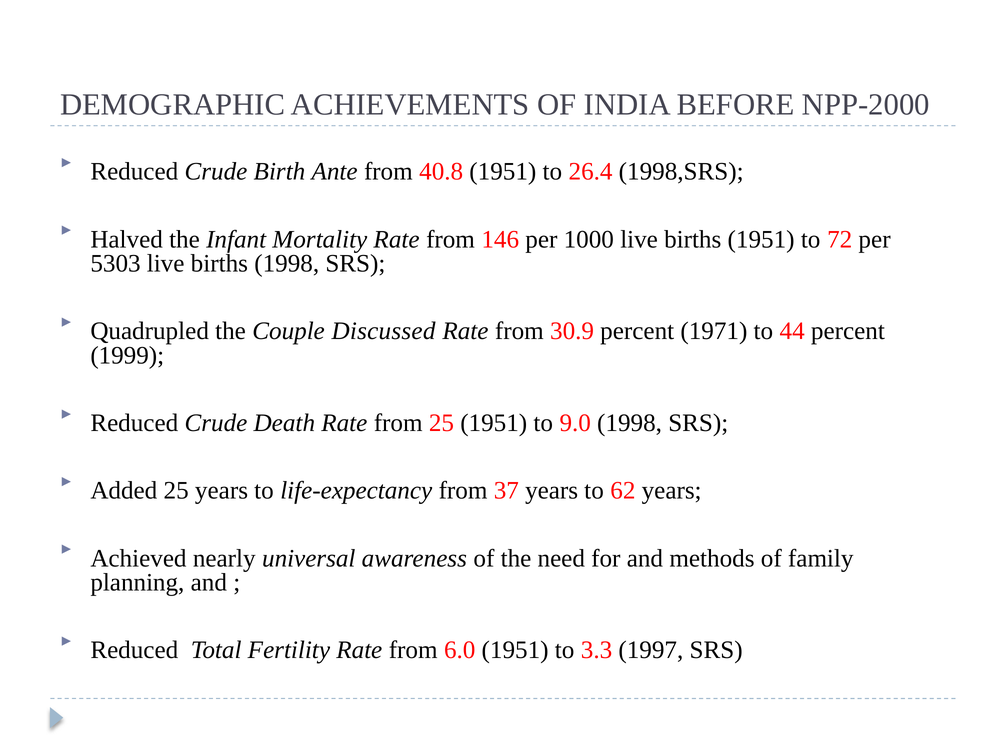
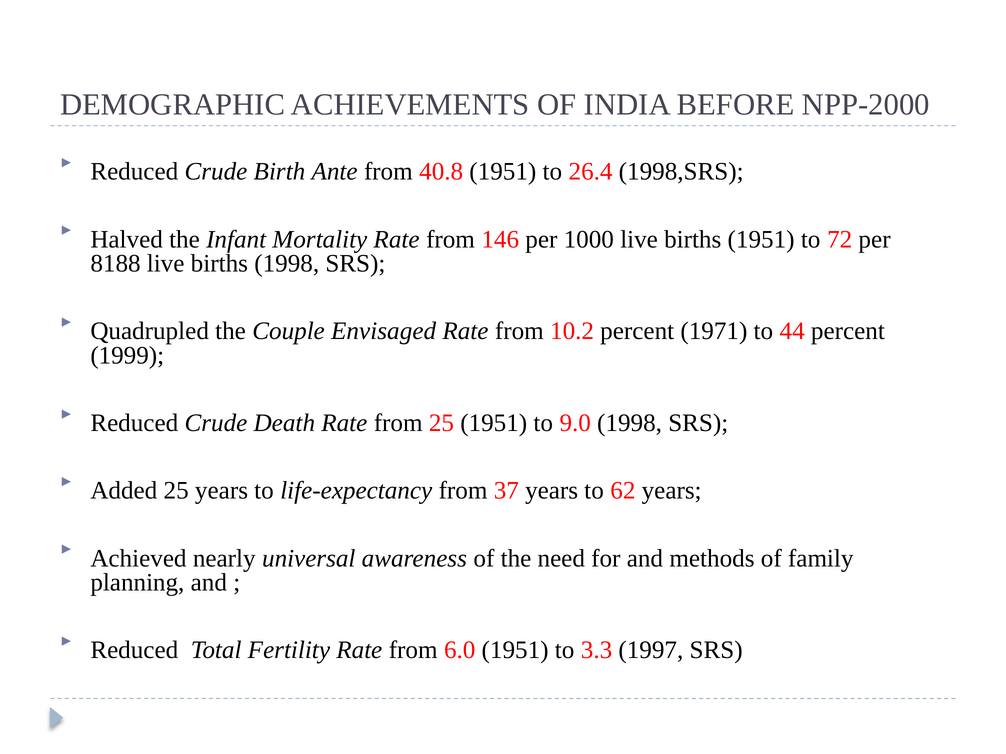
5303: 5303 -> 8188
Discussed: Discussed -> Envisaged
30.9: 30.9 -> 10.2
